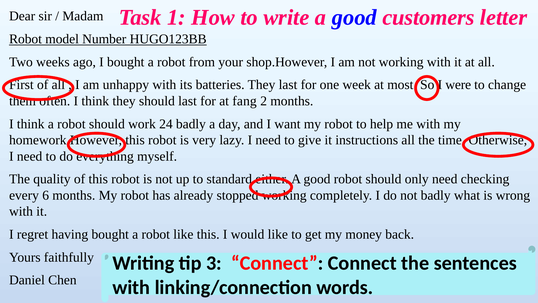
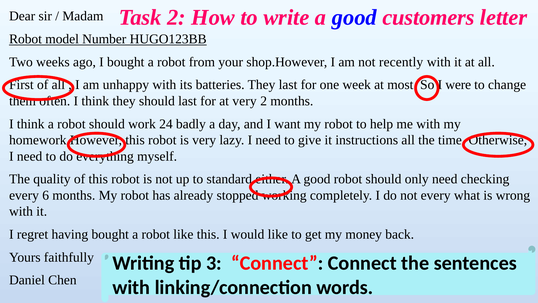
Task 1: 1 -> 2
not working: working -> recently
at fang: fang -> very
not badly: badly -> every
